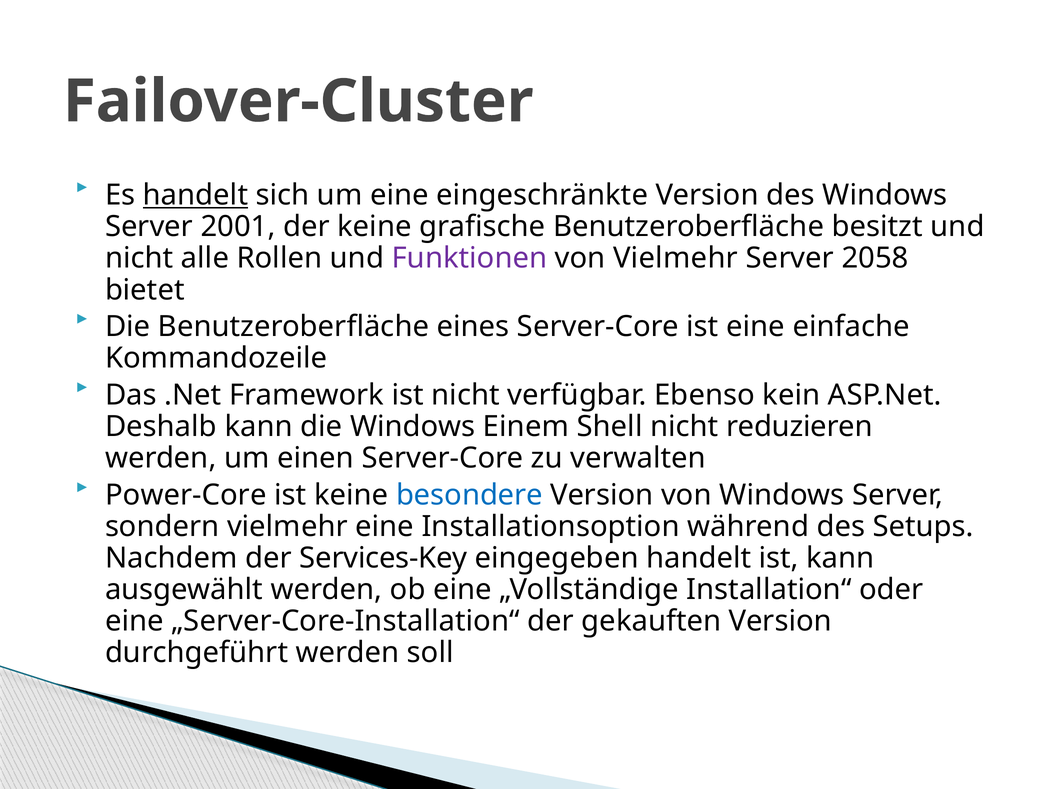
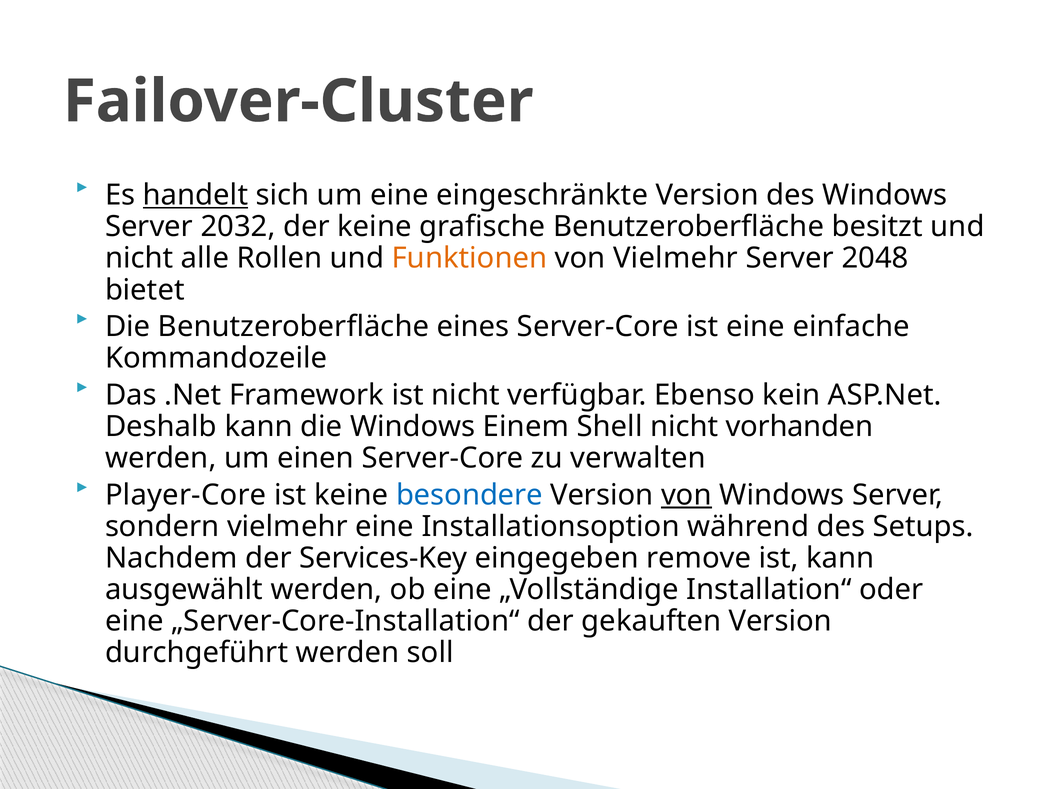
2001: 2001 -> 2032
Funktionen colour: purple -> orange
2058: 2058 -> 2048
reduzieren: reduzieren -> vorhanden
Power-Core: Power-Core -> Player-Core
von at (686, 495) underline: none -> present
eingegeben handelt: handelt -> remove
